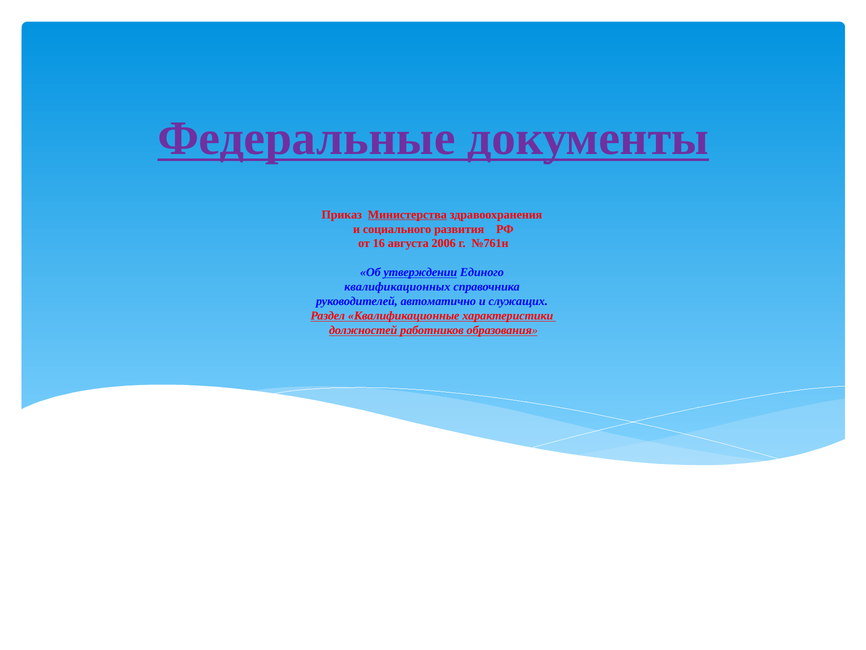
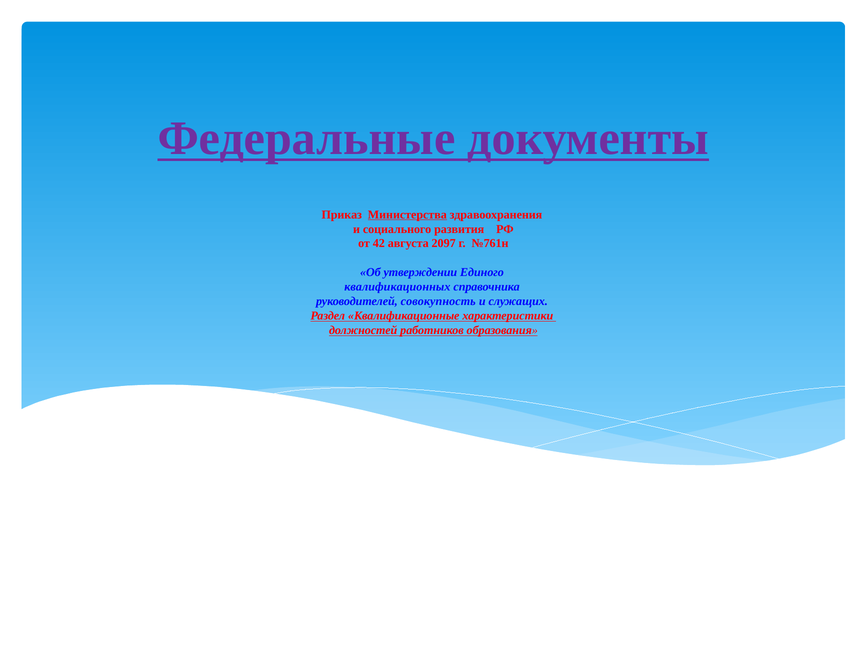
16: 16 -> 42
2006: 2006 -> 2097
утверждении underline: present -> none
автоматично: автоматично -> совокупность
